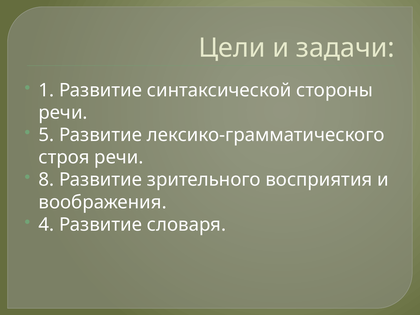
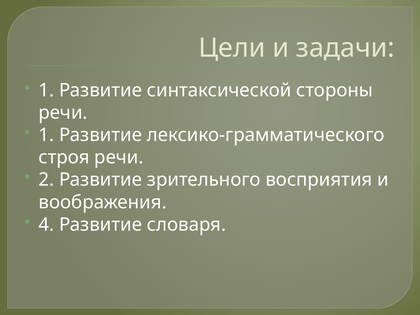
5 at (46, 135): 5 -> 1
8: 8 -> 2
